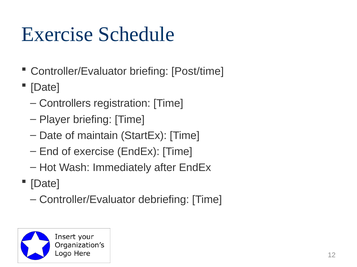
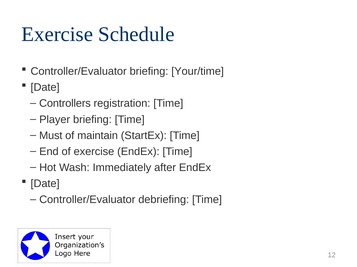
Post/time: Post/time -> Your/time
Date at (51, 136): Date -> Must
